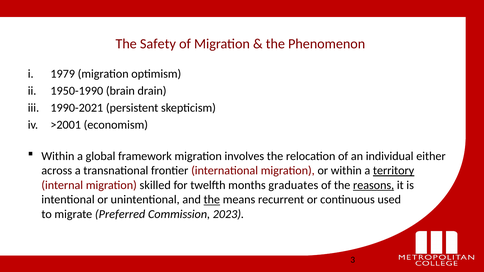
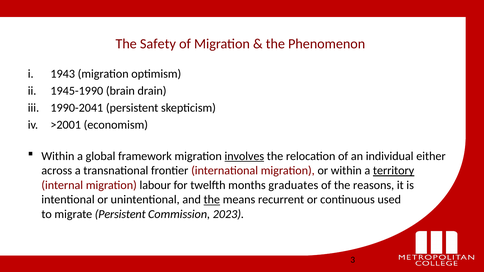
1979: 1979 -> 1943
1950-1990: 1950-1990 -> 1945-1990
1990-2021: 1990-2021 -> 1990-2041
involves underline: none -> present
skilled: skilled -> labour
reasons underline: present -> none
migrate Preferred: Preferred -> Persistent
